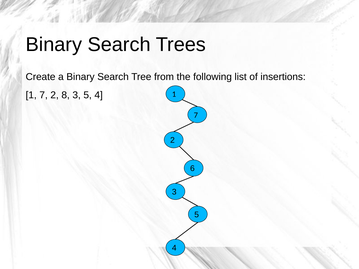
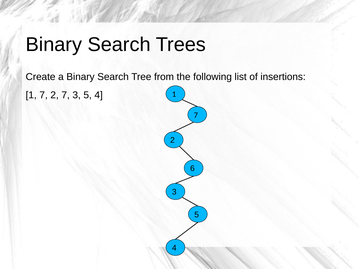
2 8: 8 -> 7
